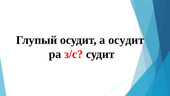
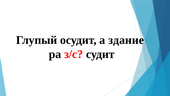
а осудит: осудит -> здание
